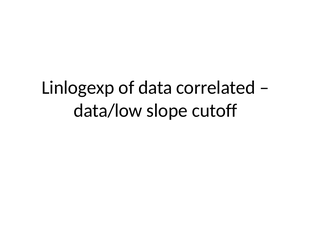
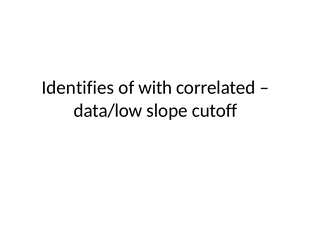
Linlogexp: Linlogexp -> Identifies
data: data -> with
